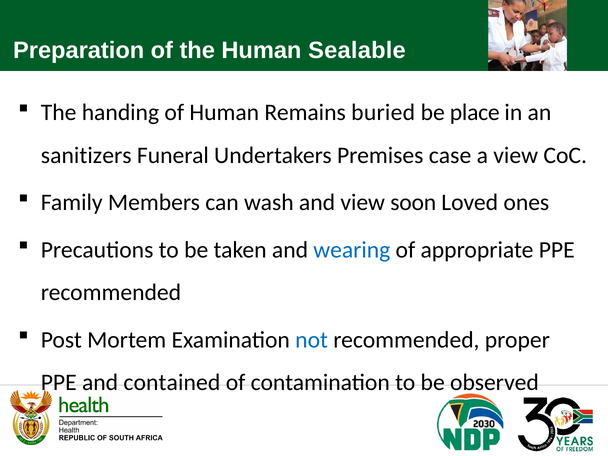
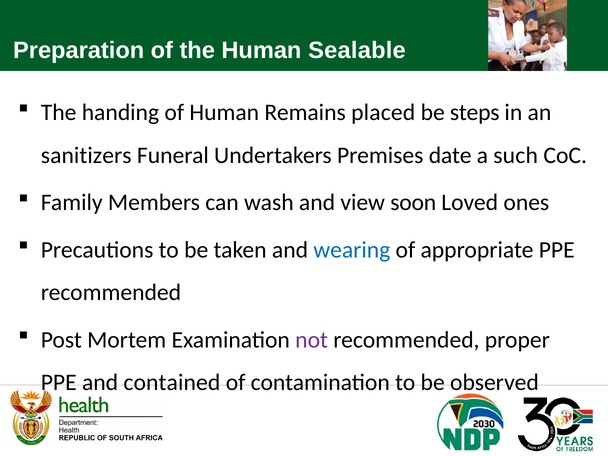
buried: buried -> placed
place: place -> steps
case: case -> date
a view: view -> such
not colour: blue -> purple
